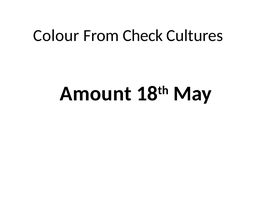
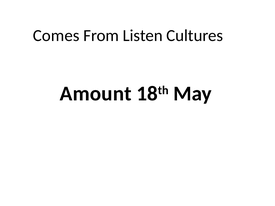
Colour: Colour -> Comes
Check: Check -> Listen
